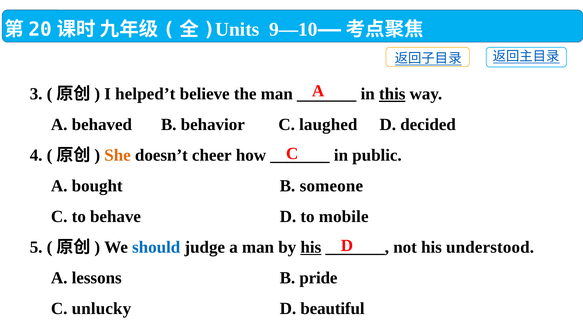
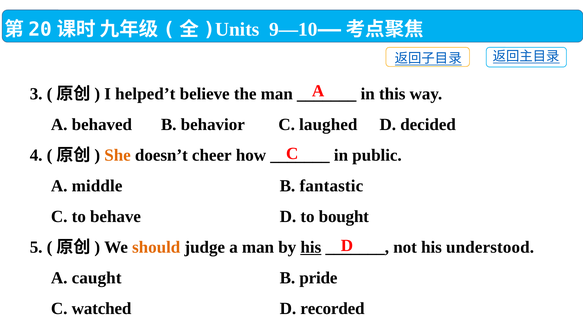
this underline: present -> none
bought: bought -> middle
someone: someone -> fantastic
mobile: mobile -> bought
should colour: blue -> orange
lessons: lessons -> caught
unlucky: unlucky -> watched
beautiful: beautiful -> recorded
